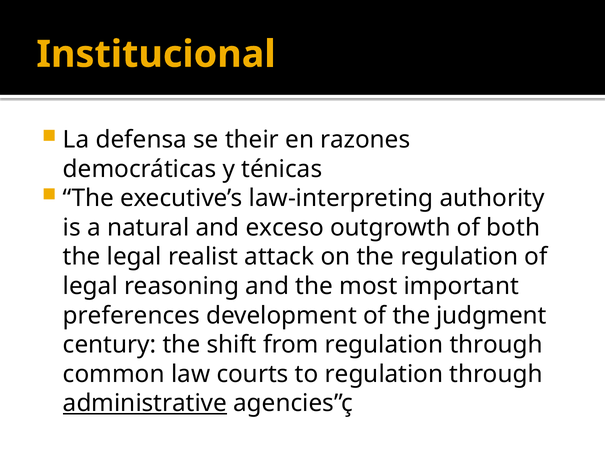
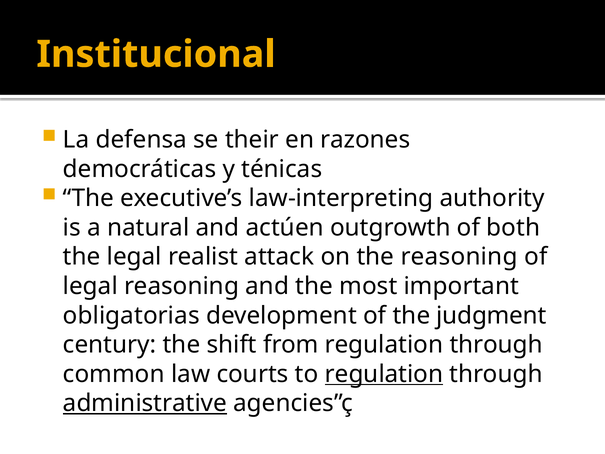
exceso: exceso -> actúen
the regulation: regulation -> reasoning
preferences: preferences -> obligatorias
regulation at (384, 374) underline: none -> present
